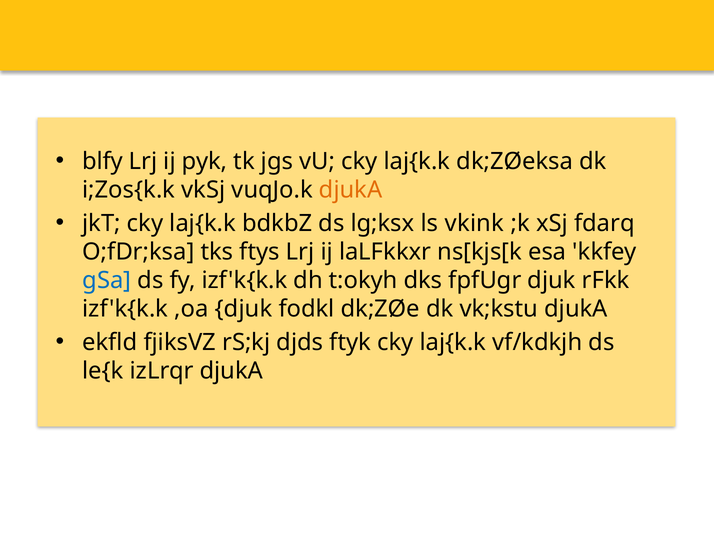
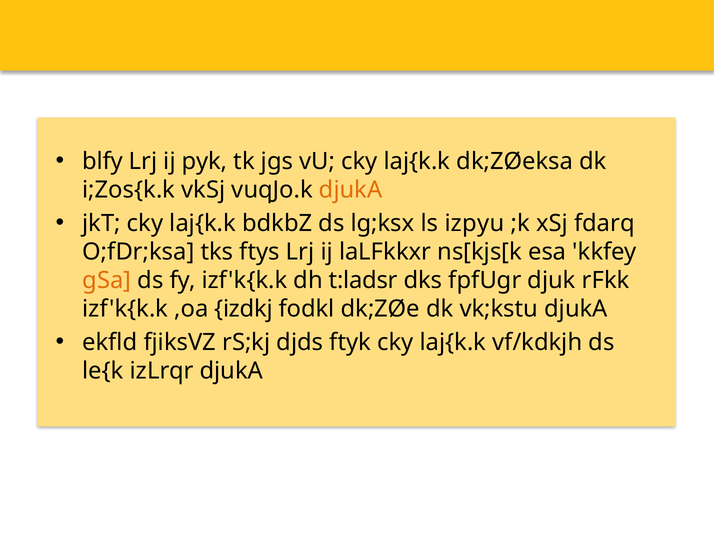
vkink: vkink -> izpyu
gSa colour: blue -> orange
t:okyh: t:okyh -> t:ladsr
,oa djuk: djuk -> izdkj
